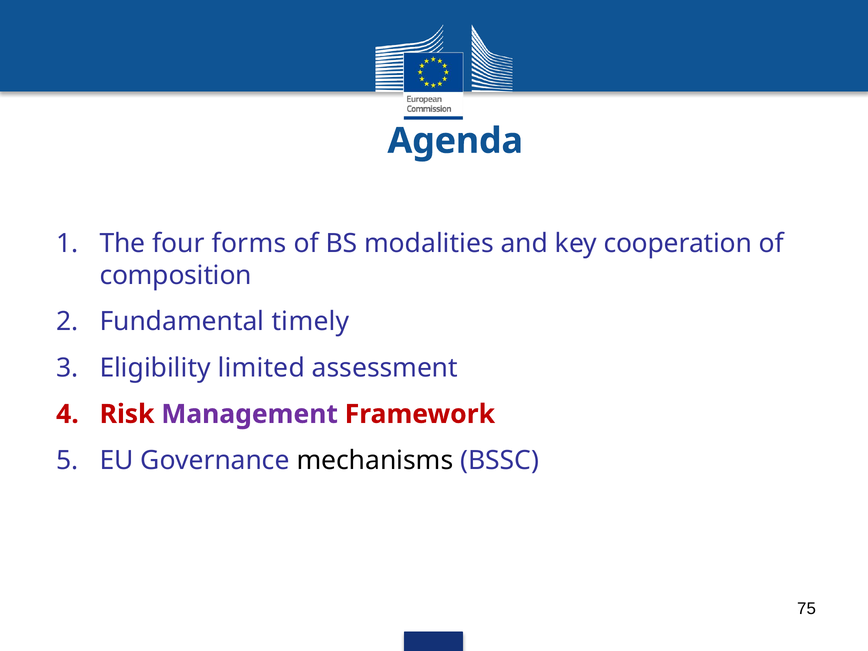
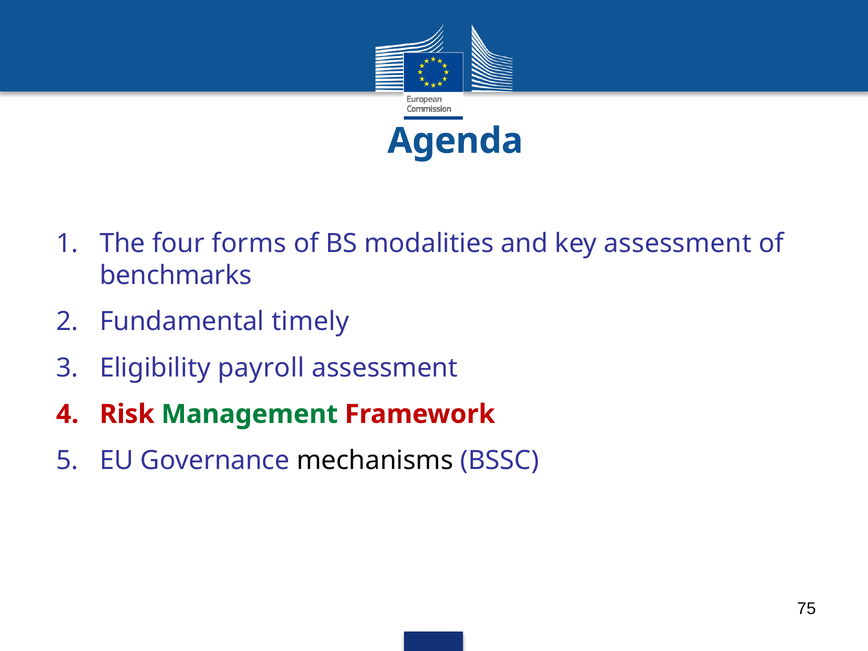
key cooperation: cooperation -> assessment
composition: composition -> benchmarks
limited: limited -> payroll
Management colour: purple -> green
